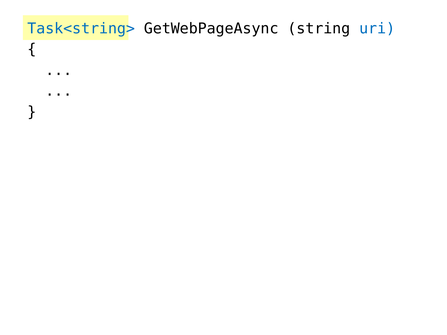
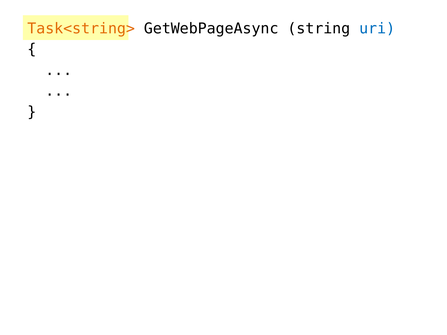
Task<string> colour: blue -> orange
